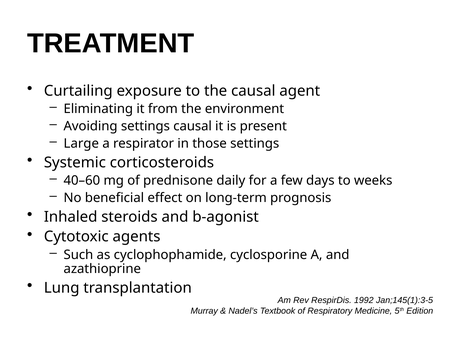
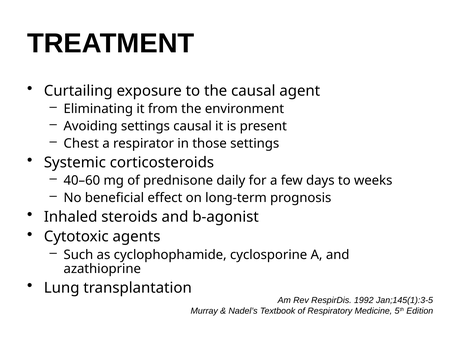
Large: Large -> Chest
